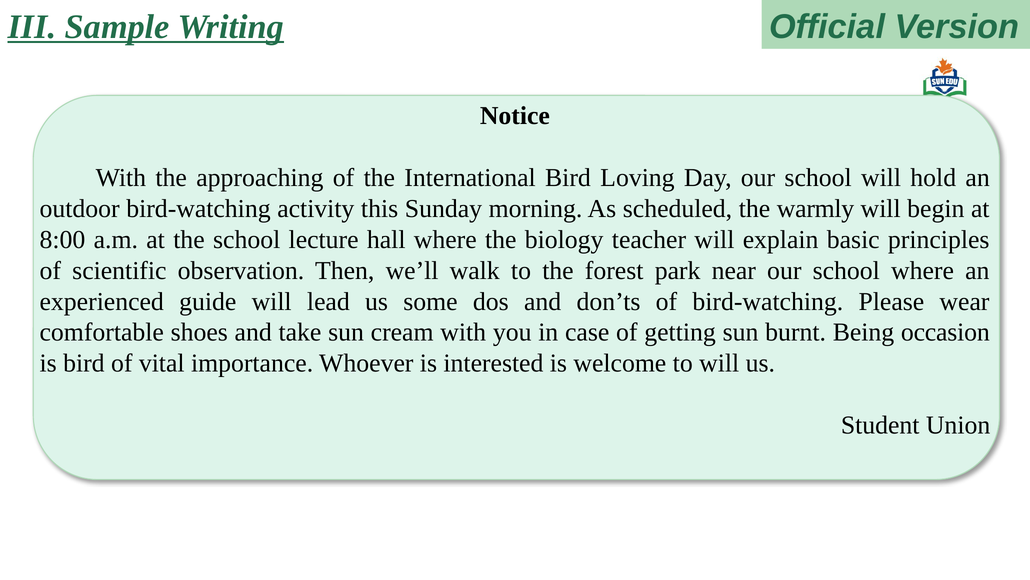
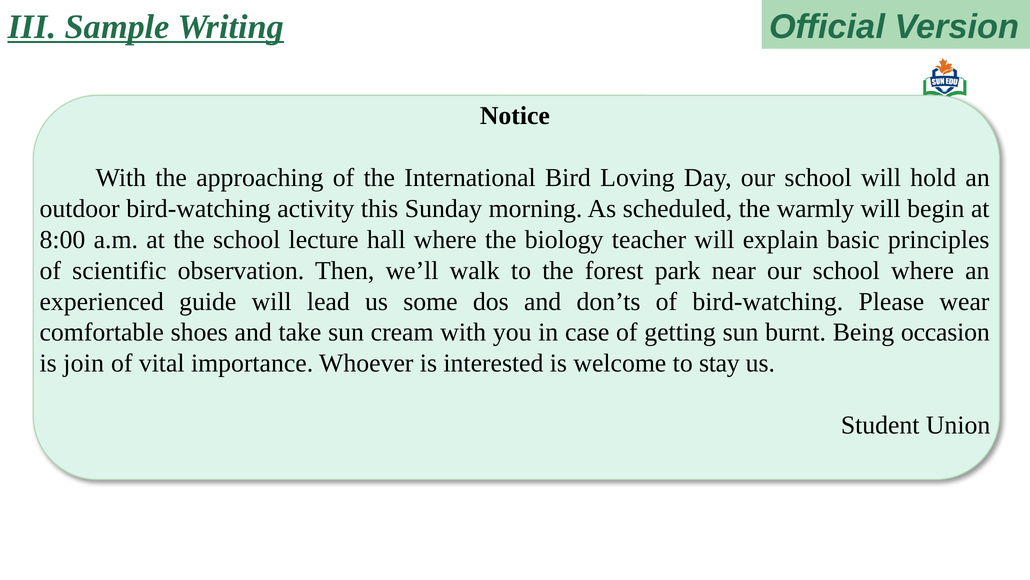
is bird: bird -> join
to will: will -> stay
